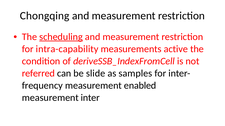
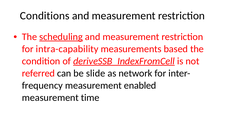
Chongqing: Chongqing -> Conditions
active: active -> based
deriveSSB_IndexFromCell underline: none -> present
samples: samples -> network
inter: inter -> time
